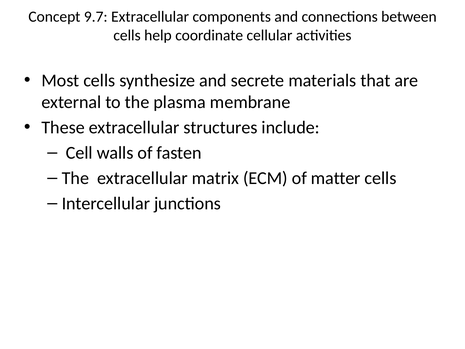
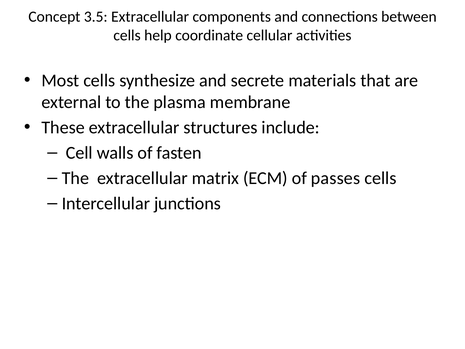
9.7: 9.7 -> 3.5
matter: matter -> passes
